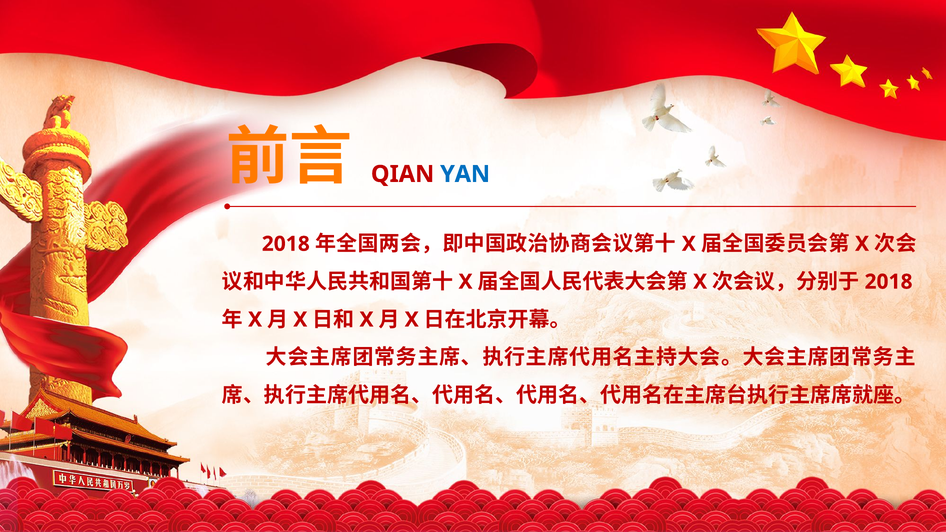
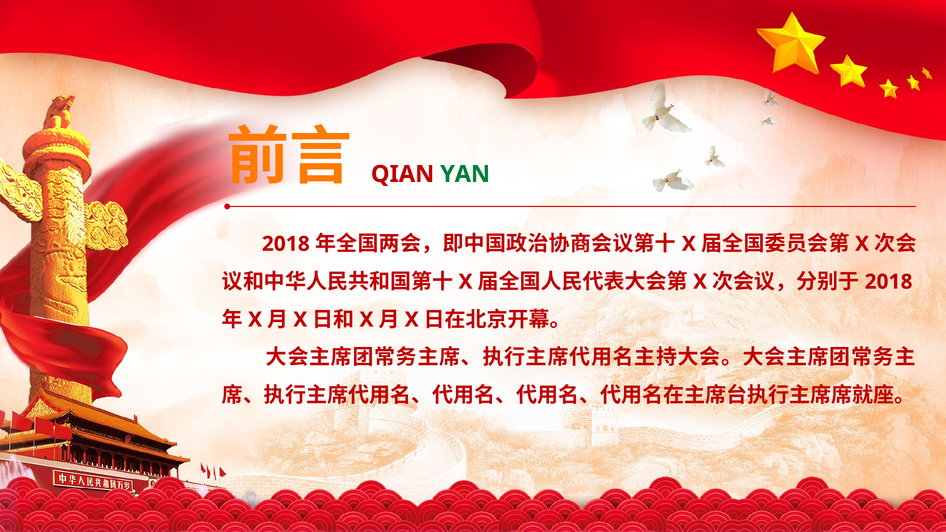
YAN colour: blue -> green
